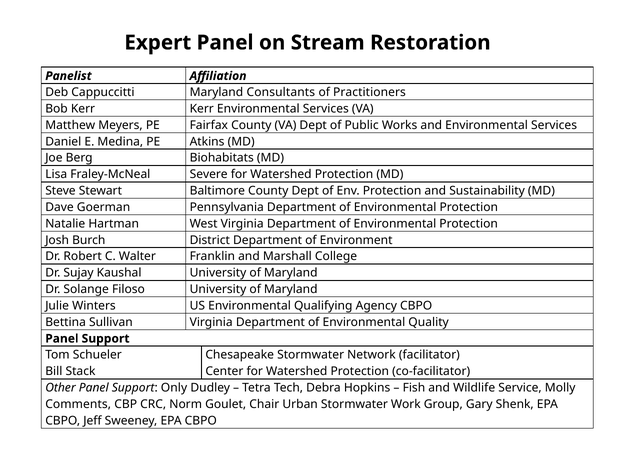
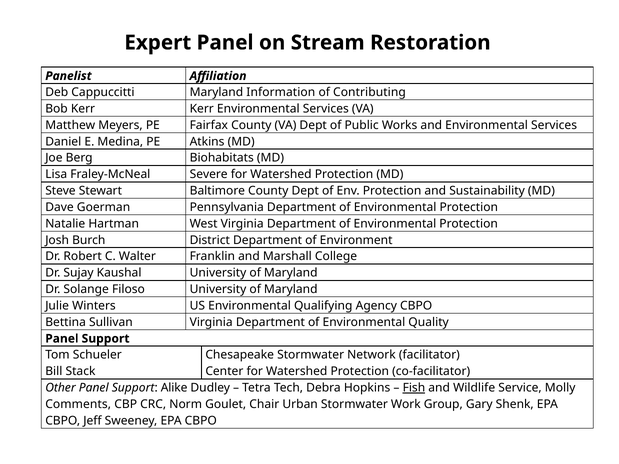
Consultants: Consultants -> Information
Practitioners: Practitioners -> Contributing
Only: Only -> Alike
Fish underline: none -> present
